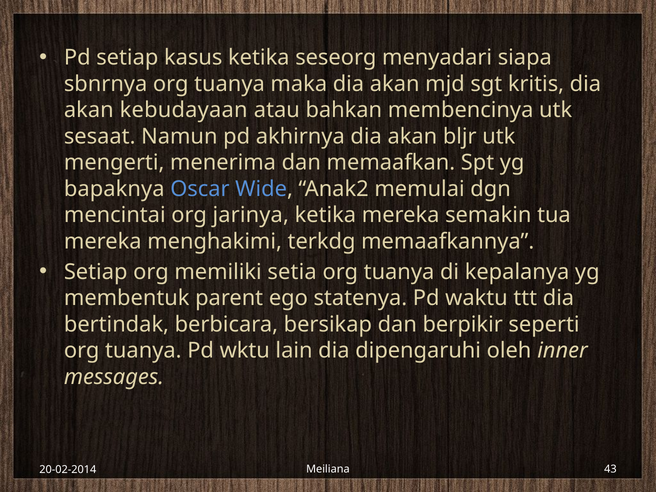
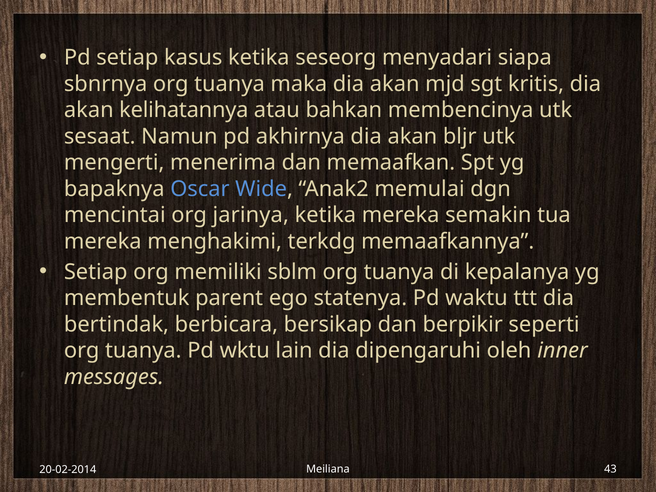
kebudayaan: kebudayaan -> kelihatannya
setia: setia -> sblm
